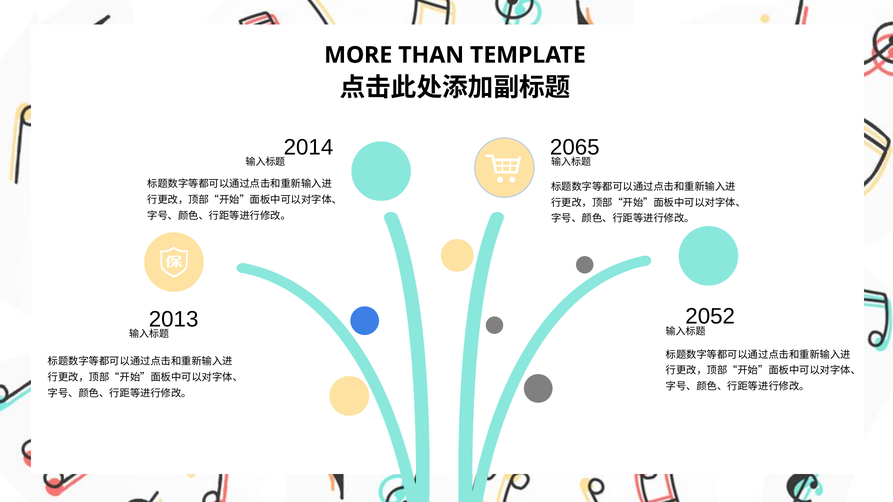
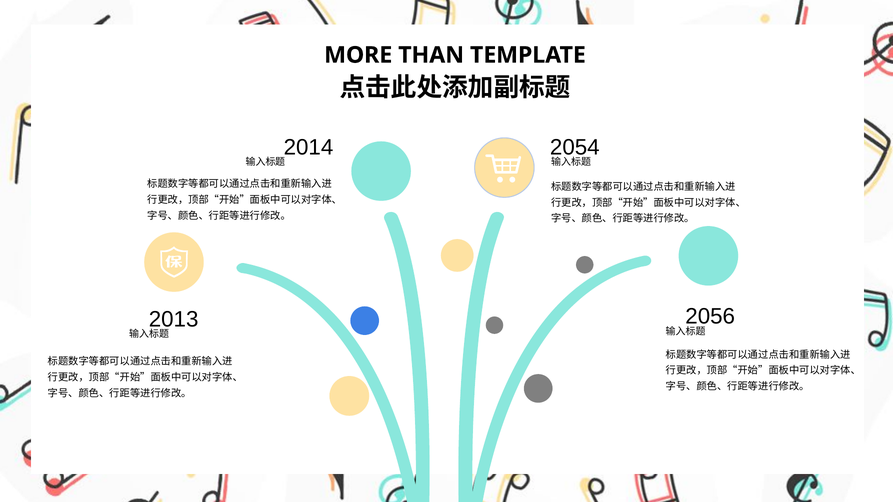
2065: 2065 -> 2054
2052: 2052 -> 2056
